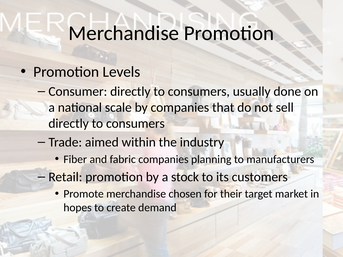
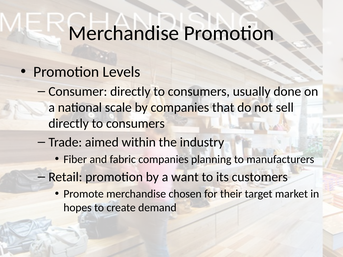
stock: stock -> want
